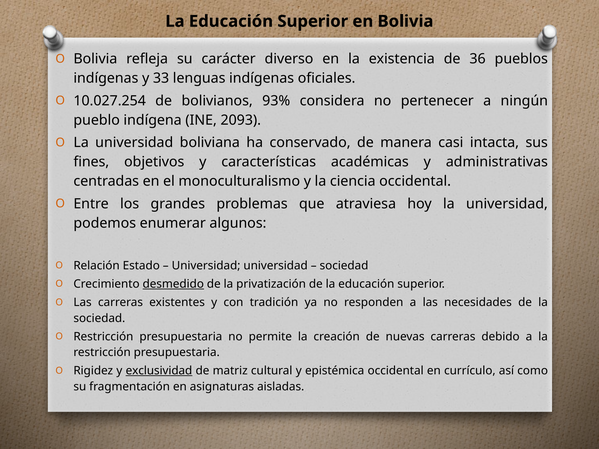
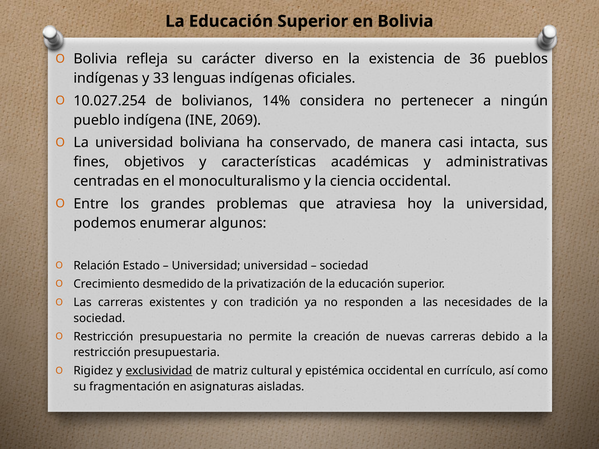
93%: 93% -> 14%
2093: 2093 -> 2069
desmedido underline: present -> none
